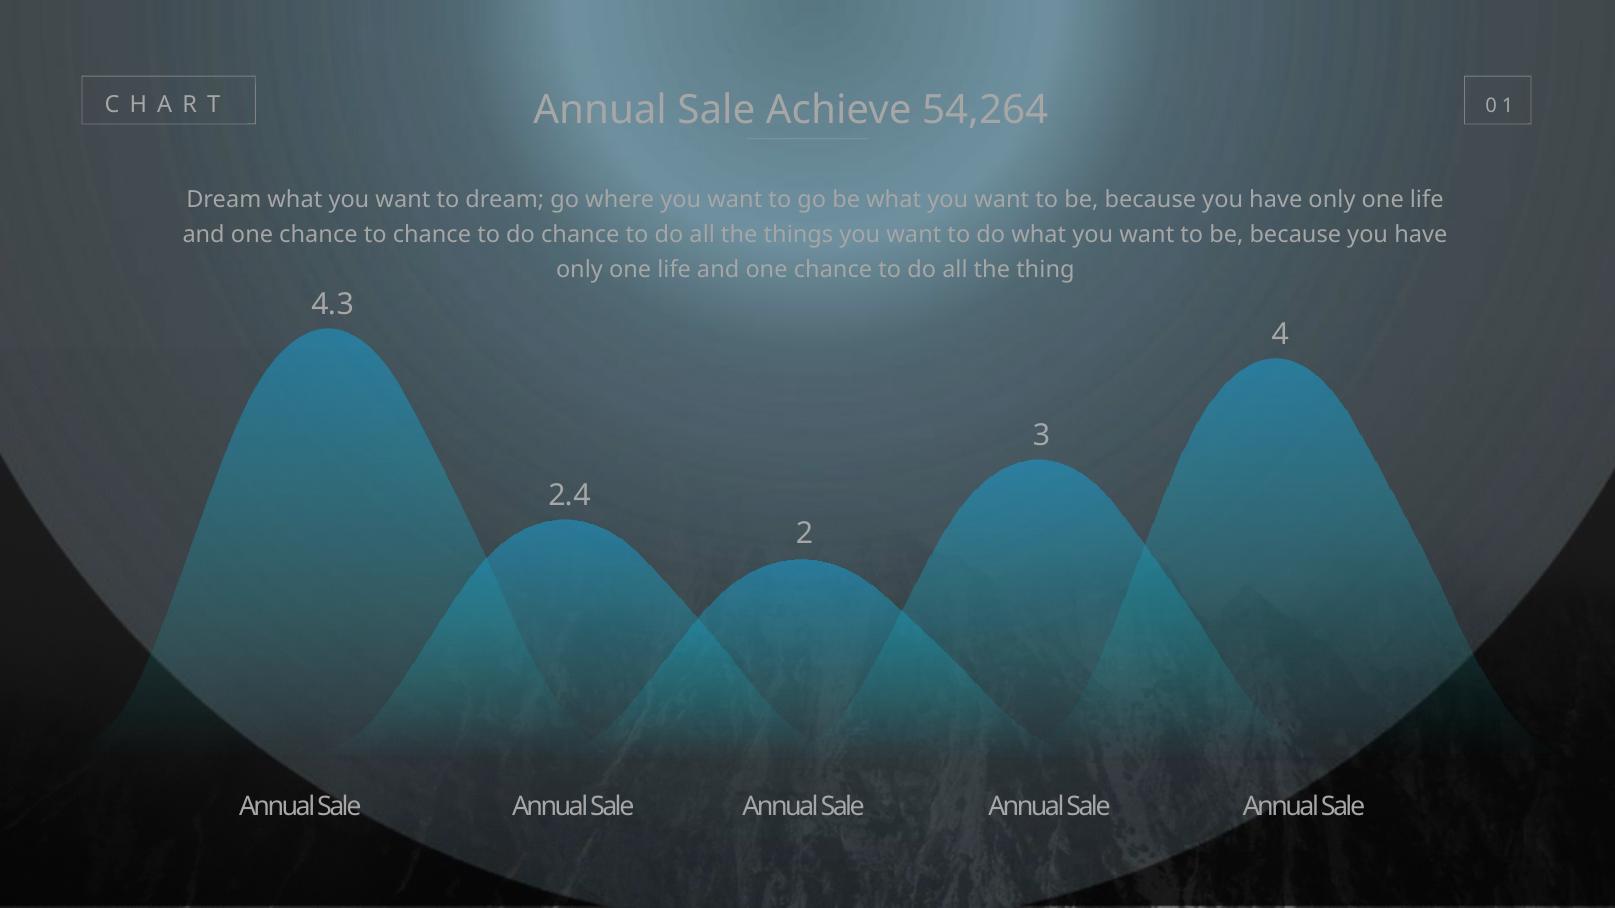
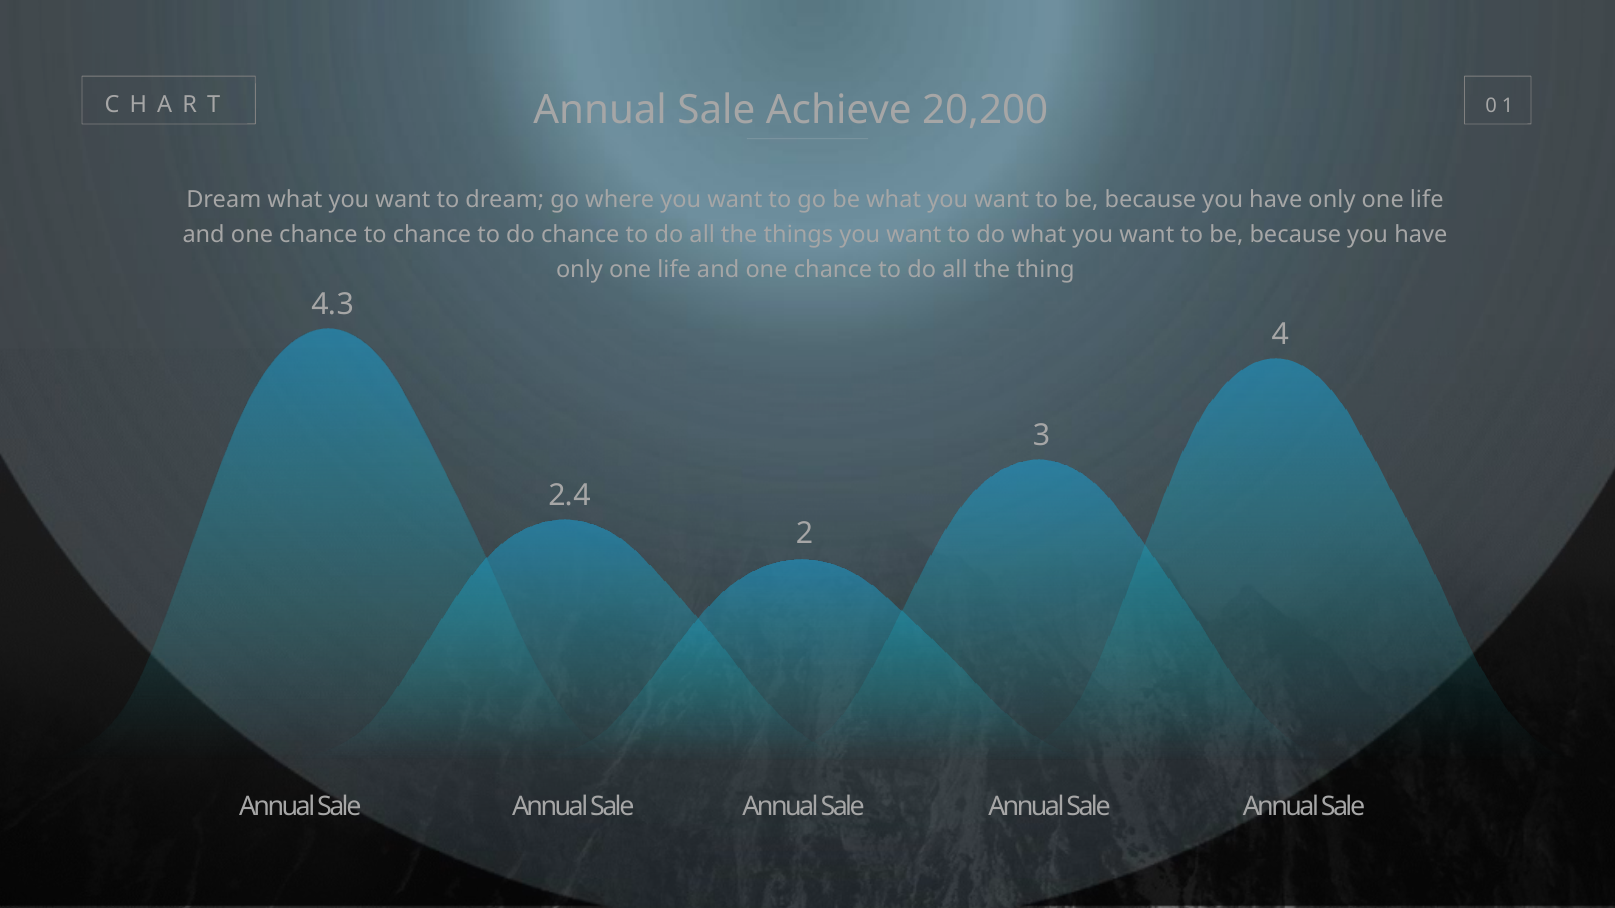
54,264: 54,264 -> 20,200
